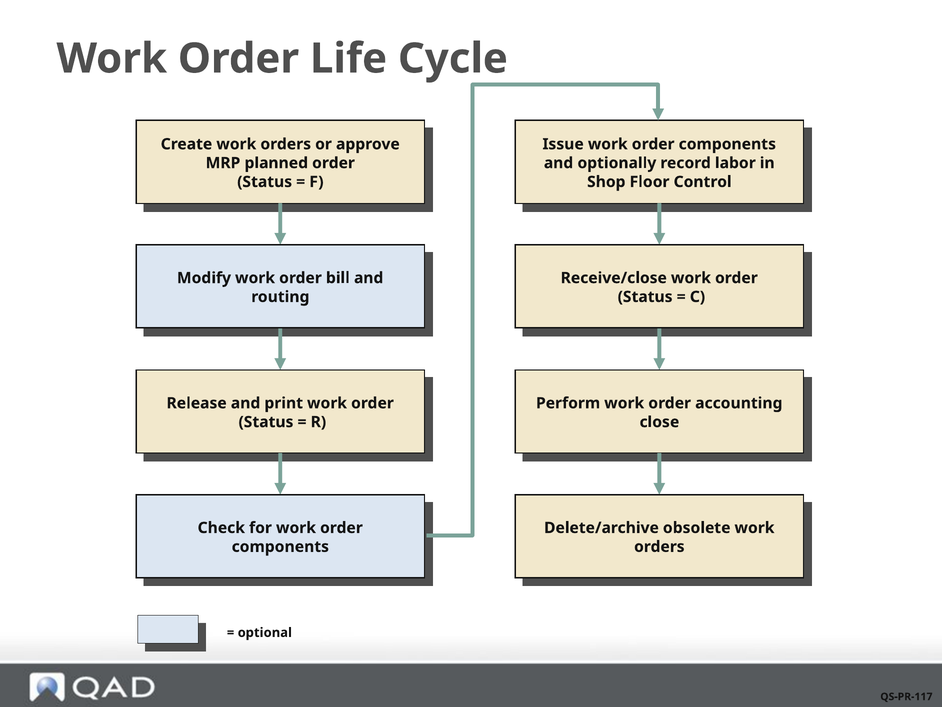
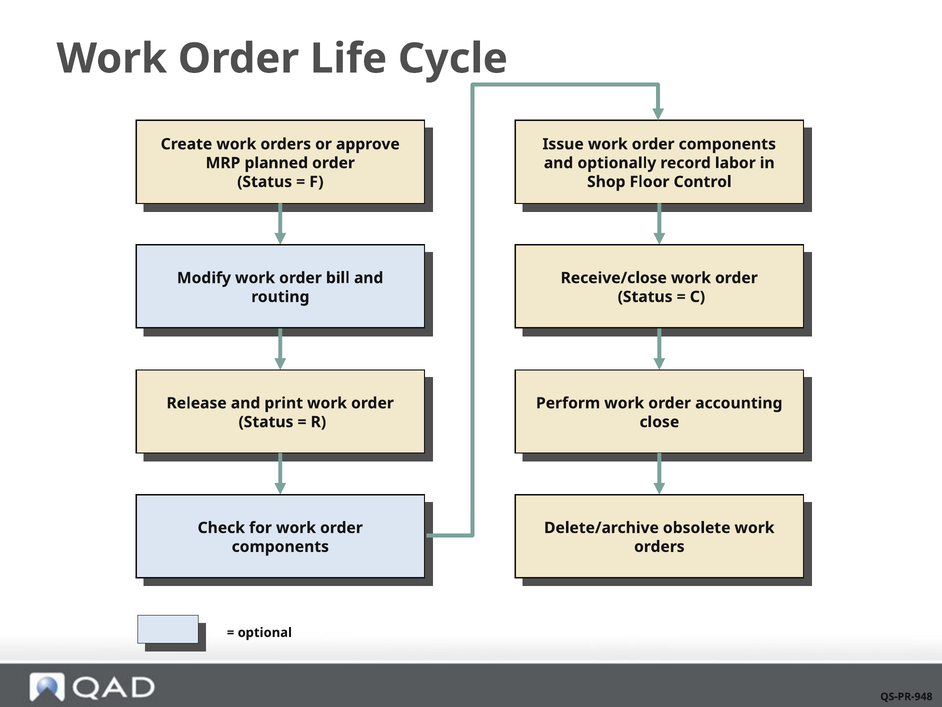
QS-PR-117: QS-PR-117 -> QS-PR-948
